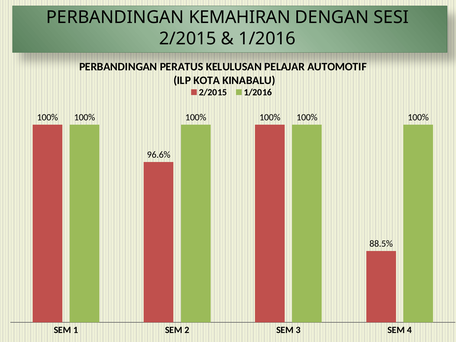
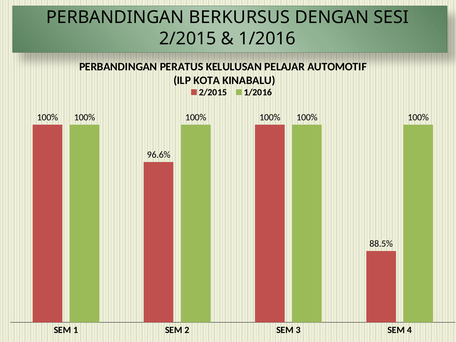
KEMAHIRAN: KEMAHIRAN -> BERKURSUS
